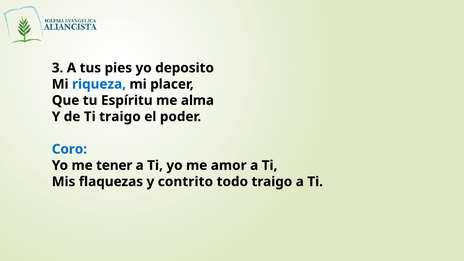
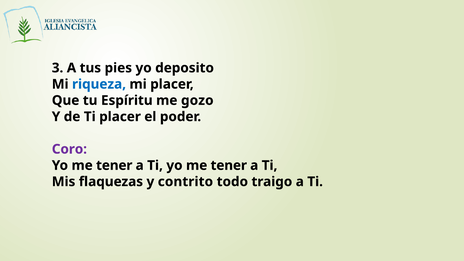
alma: alma -> gozo
Ti traigo: traigo -> placer
Coro colour: blue -> purple
Ti yo me amor: amor -> tener
